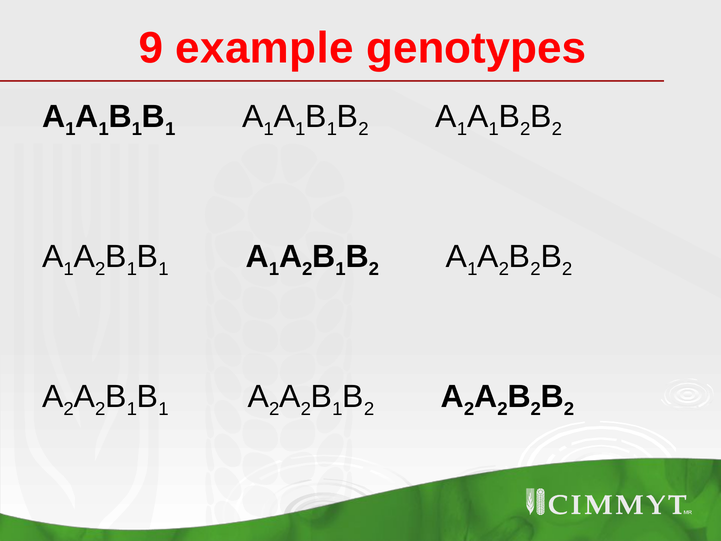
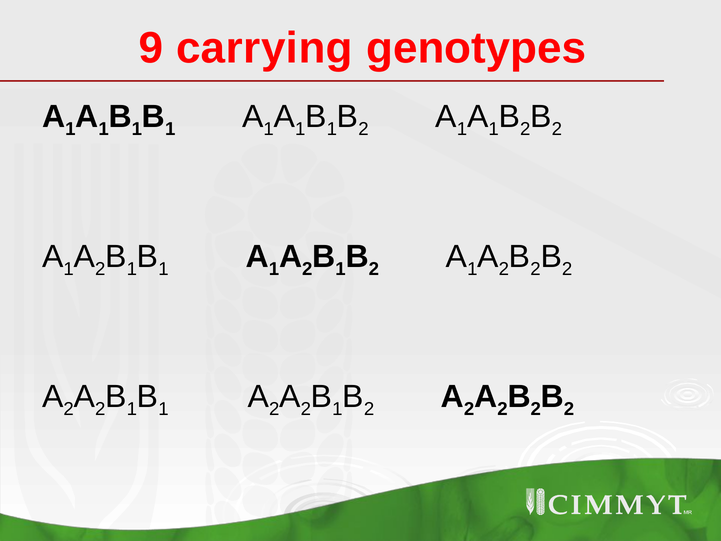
example: example -> carrying
